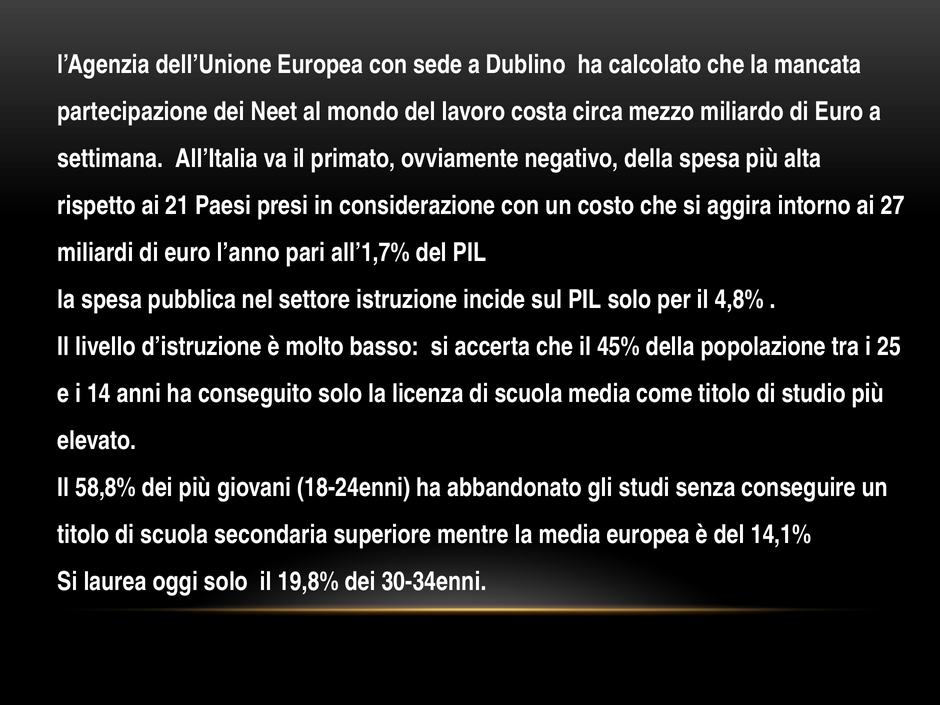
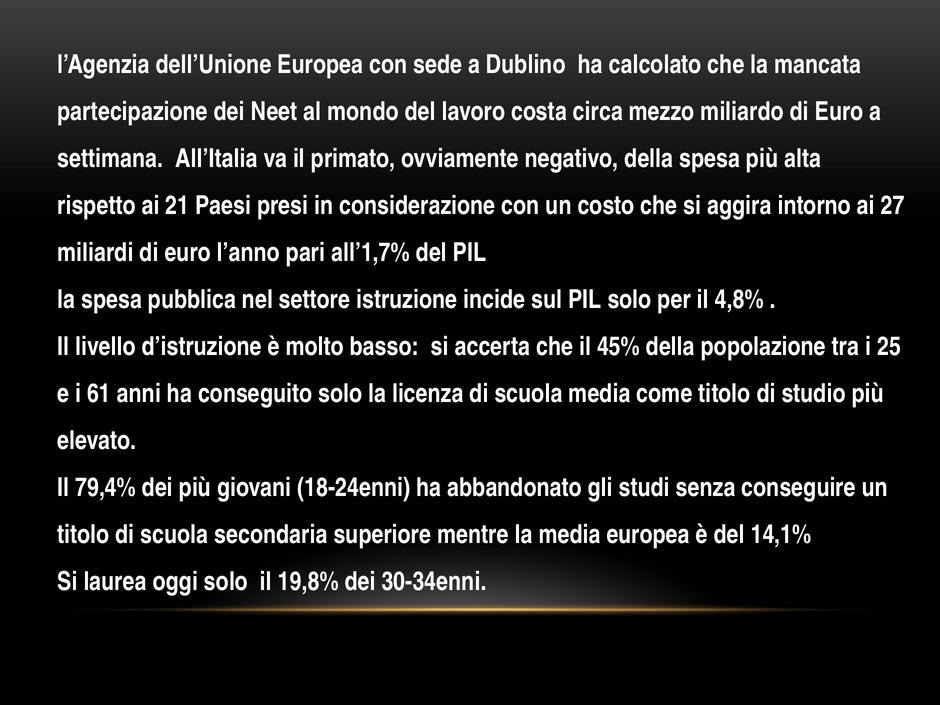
14: 14 -> 61
58,8%: 58,8% -> 79,4%
